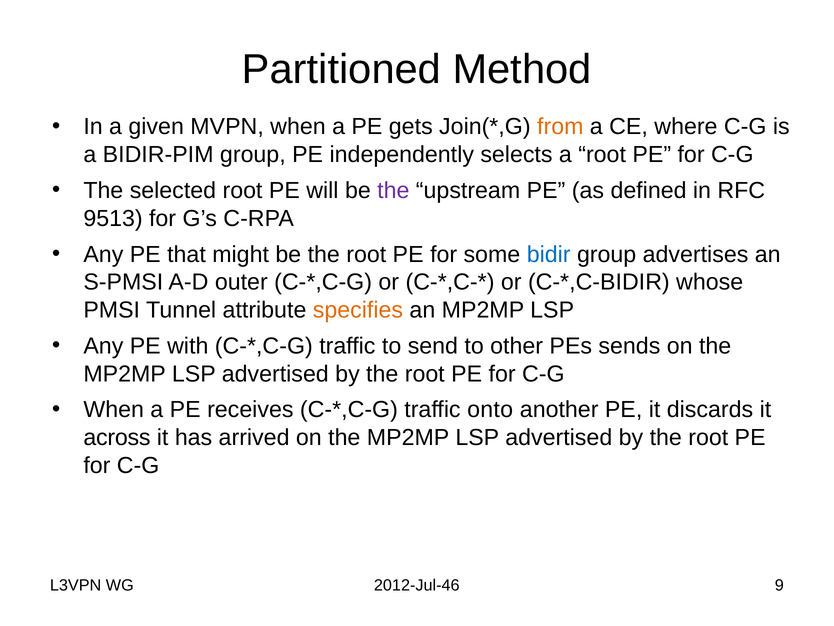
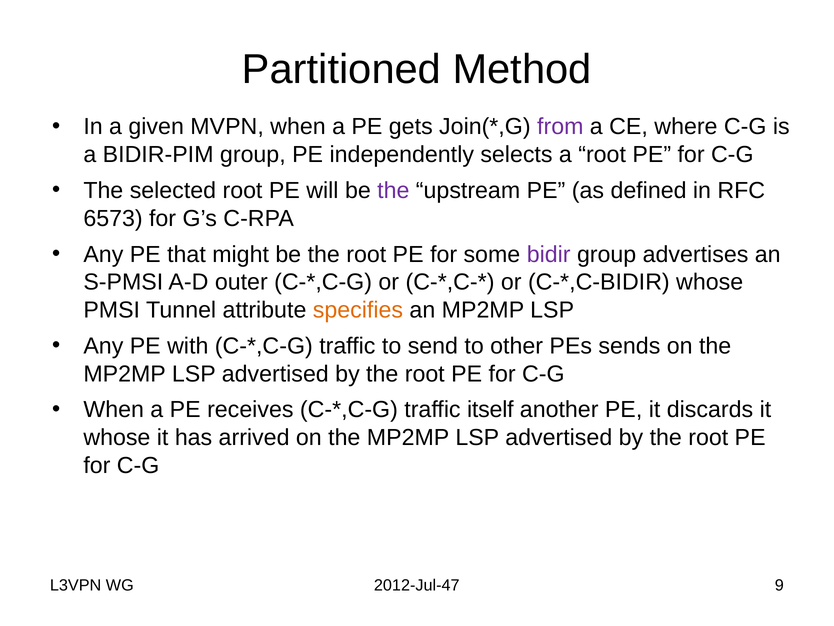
from colour: orange -> purple
9513: 9513 -> 6573
bidir colour: blue -> purple
onto: onto -> itself
across at (117, 437): across -> whose
2012-Jul-46: 2012-Jul-46 -> 2012-Jul-47
